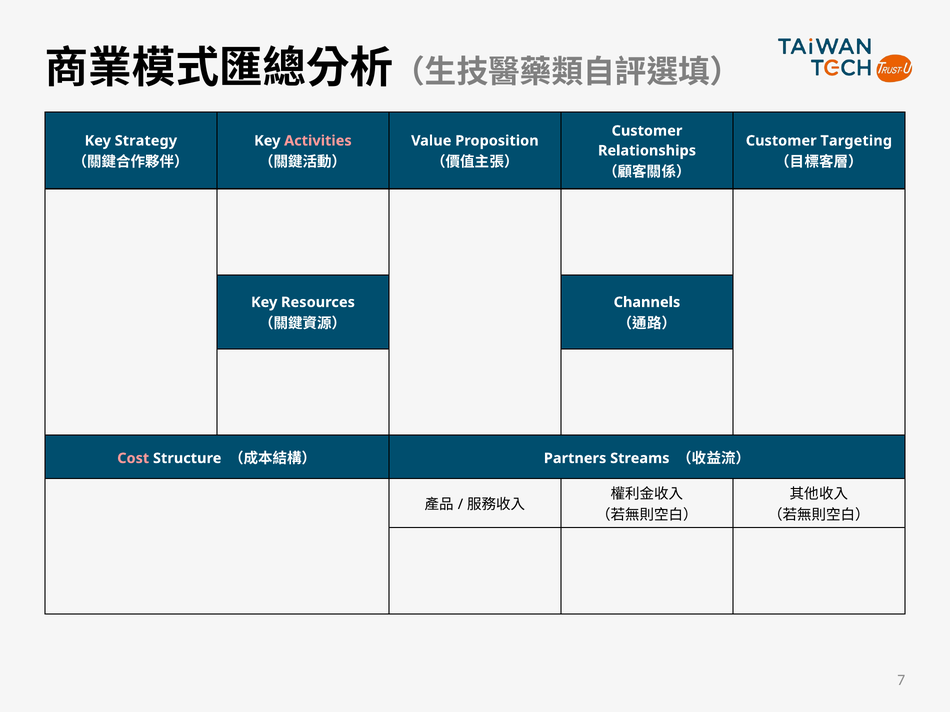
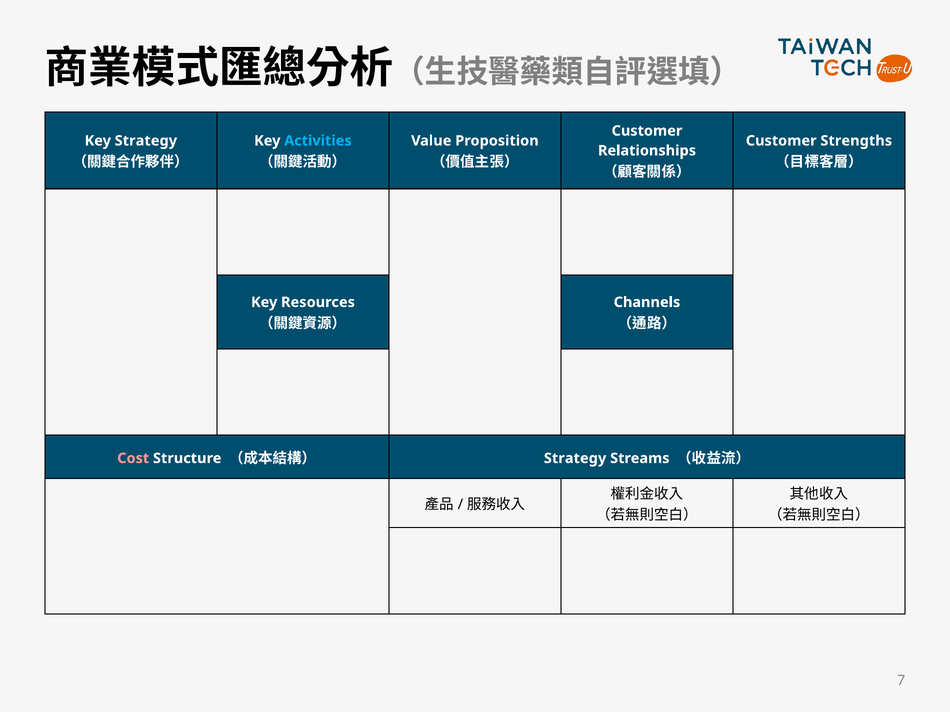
Activities colour: pink -> light blue
Targeting: Targeting -> Strengths
Partners at (575, 459): Partners -> Strategy
